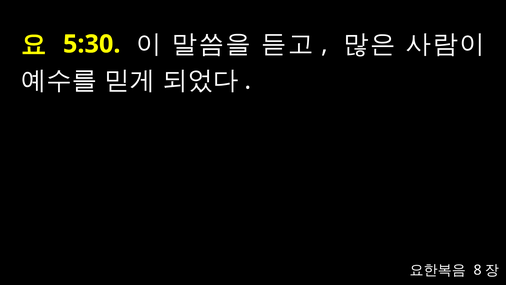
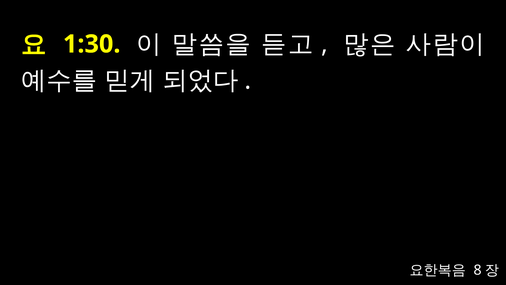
5:30: 5:30 -> 1:30
